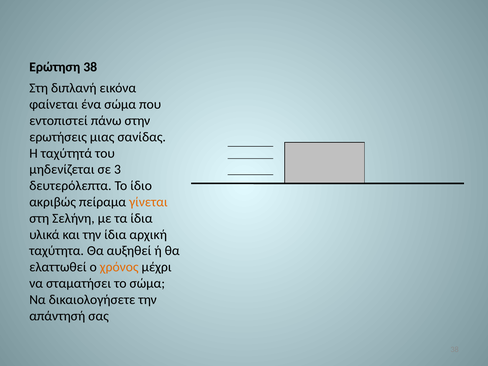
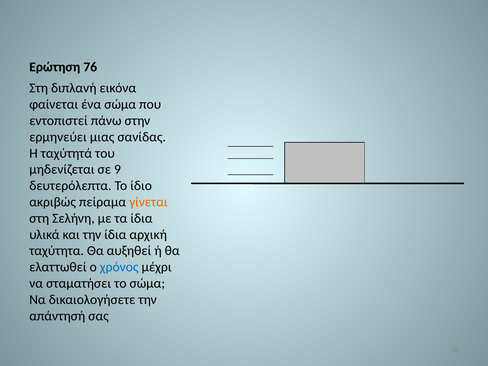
Eρώτηση 38: 38 -> 76
ερωτήσεις: ερωτήσεις -> ερμηνεύει
3: 3 -> 9
χρόνος colour: orange -> blue
